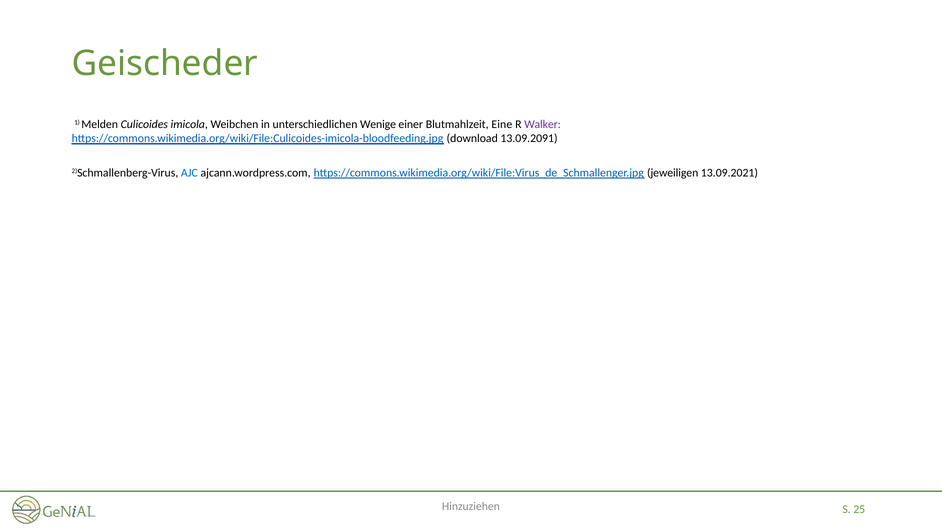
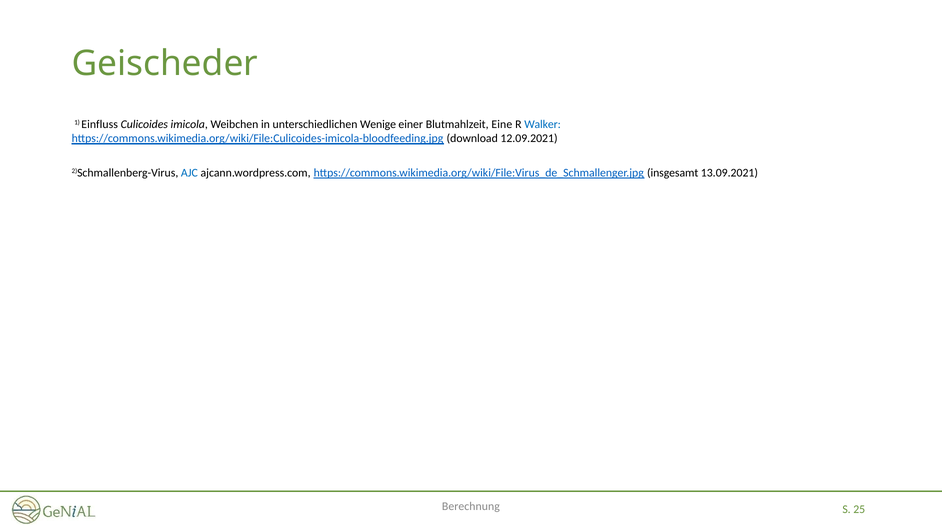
Melden: Melden -> Einfluss
Walker colour: purple -> blue
13.09.2091: 13.09.2091 -> 12.09.2021
jeweiligen: jeweiligen -> insgesamt
Hinzuziehen: Hinzuziehen -> Berechnung
